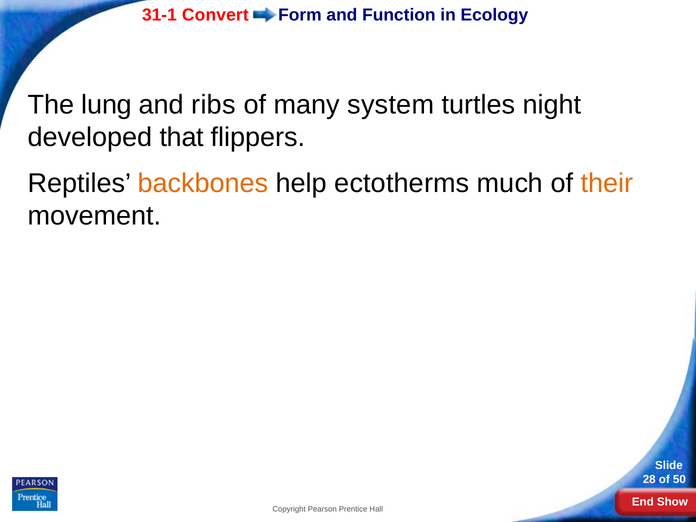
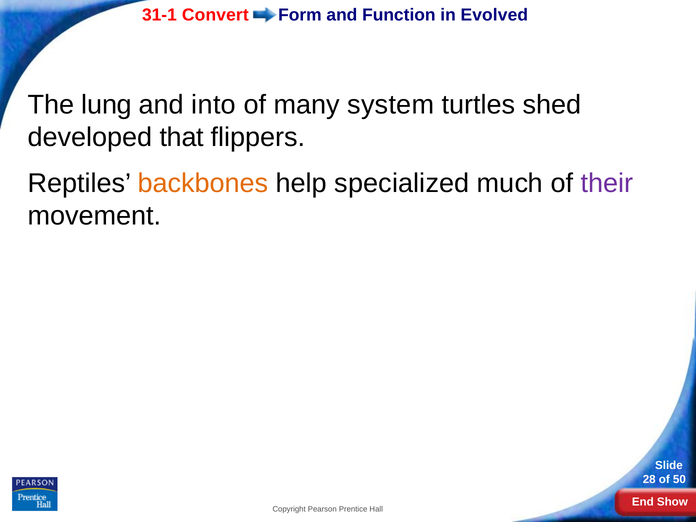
Ecology: Ecology -> Evolved
ribs: ribs -> into
night: night -> shed
ectotherms: ectotherms -> specialized
their colour: orange -> purple
